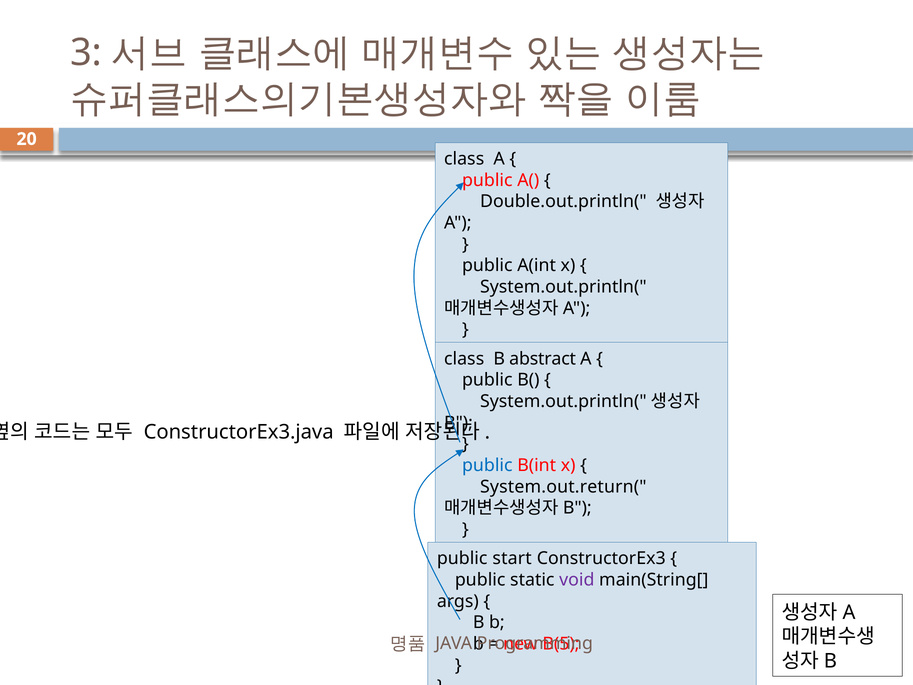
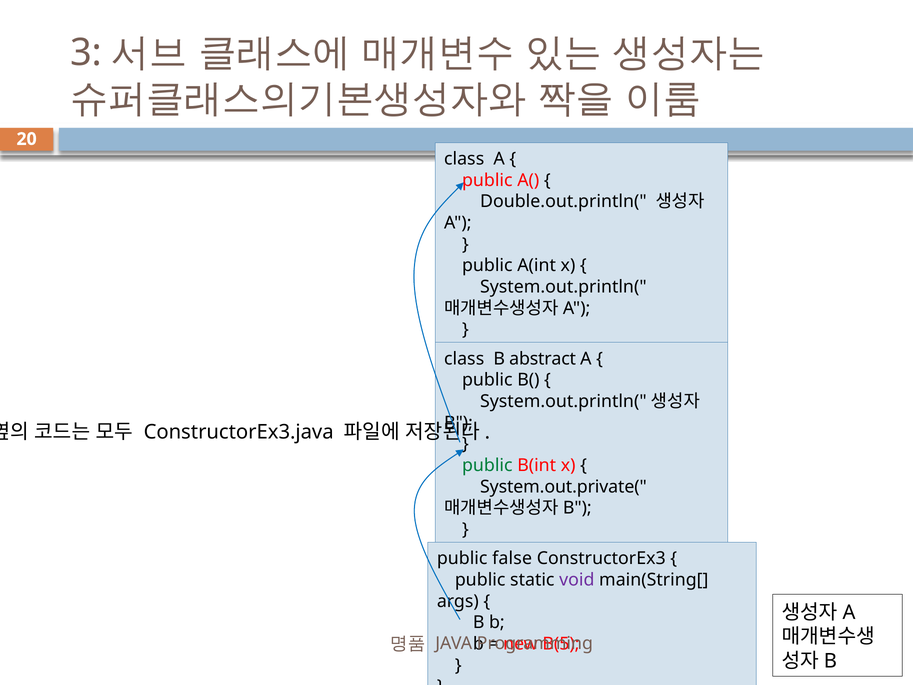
public at (487, 465) colour: blue -> green
System.out.return(: System.out.return( -> System.out.private(
start: start -> false
